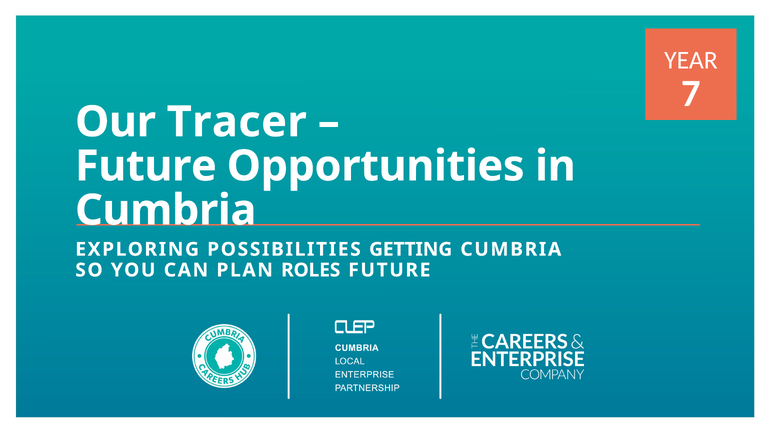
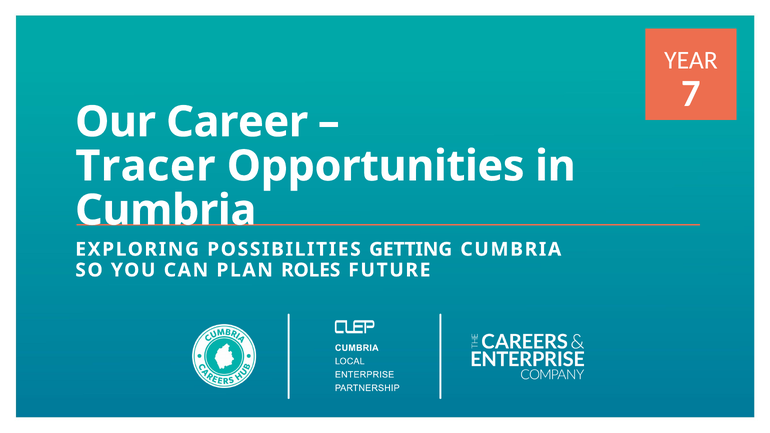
Tracer: Tracer -> Career
Future at (146, 166): Future -> Tracer
